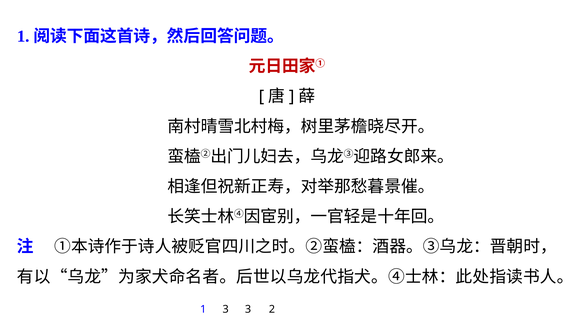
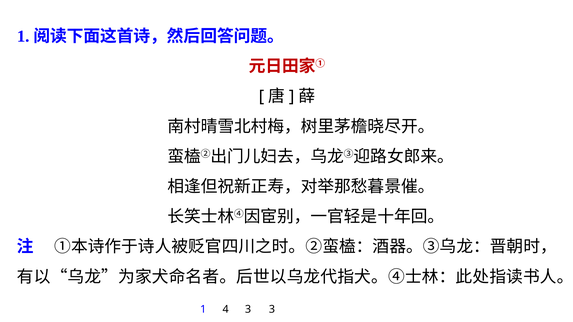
1 3: 3 -> 4
3 2: 2 -> 3
